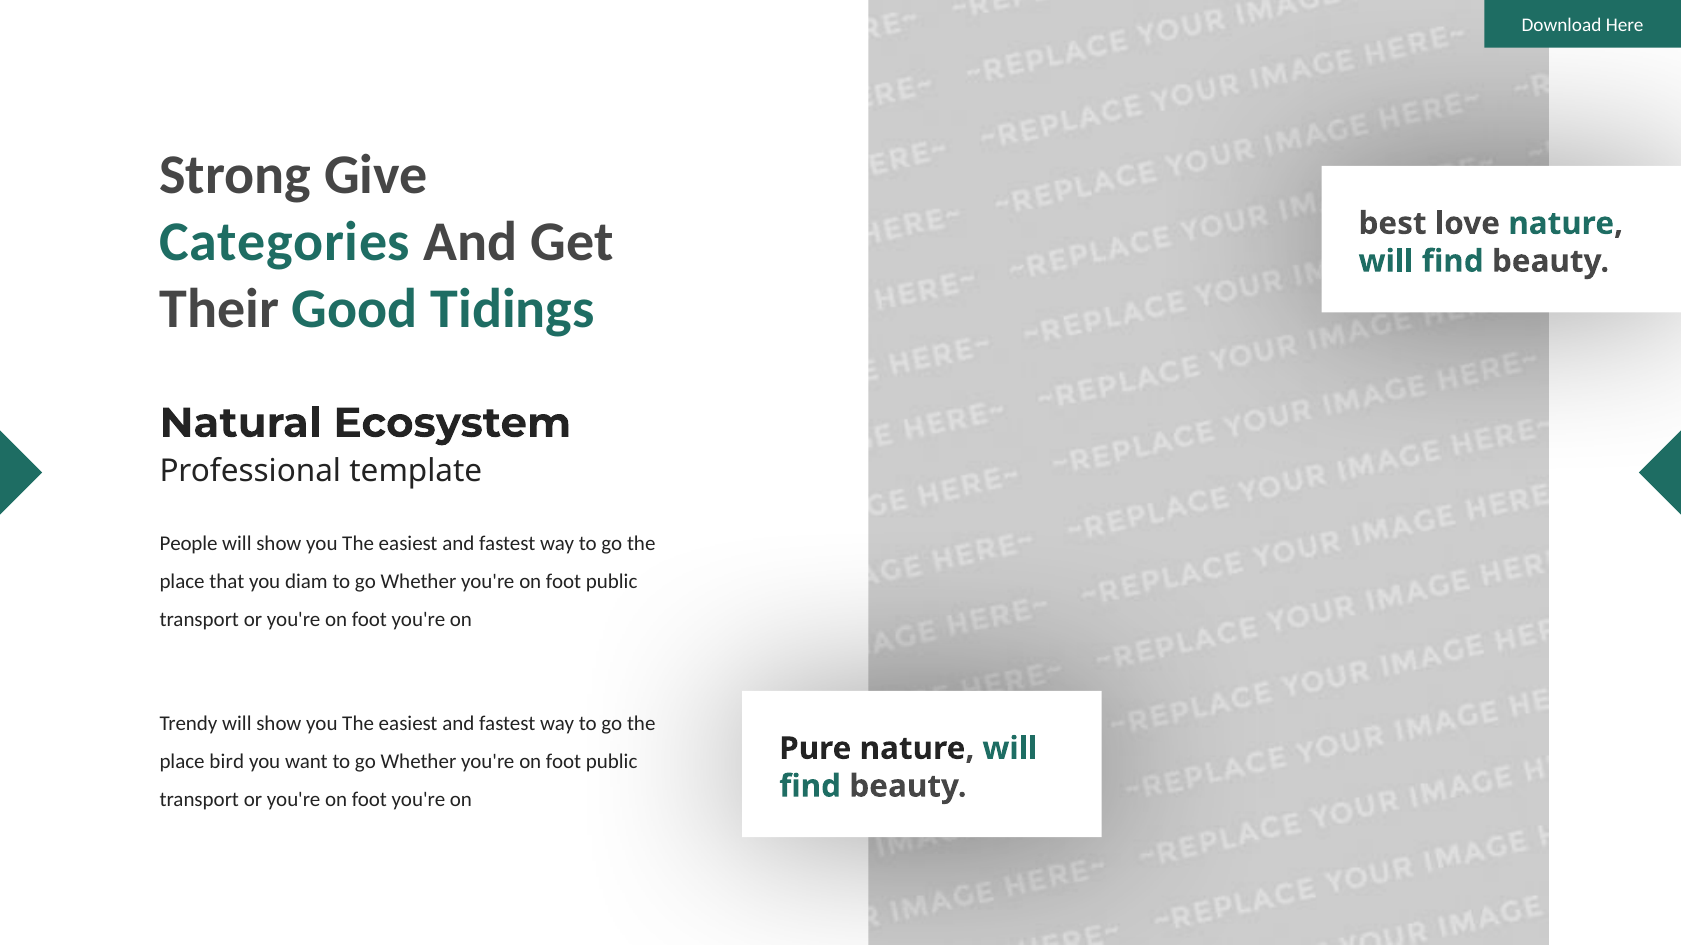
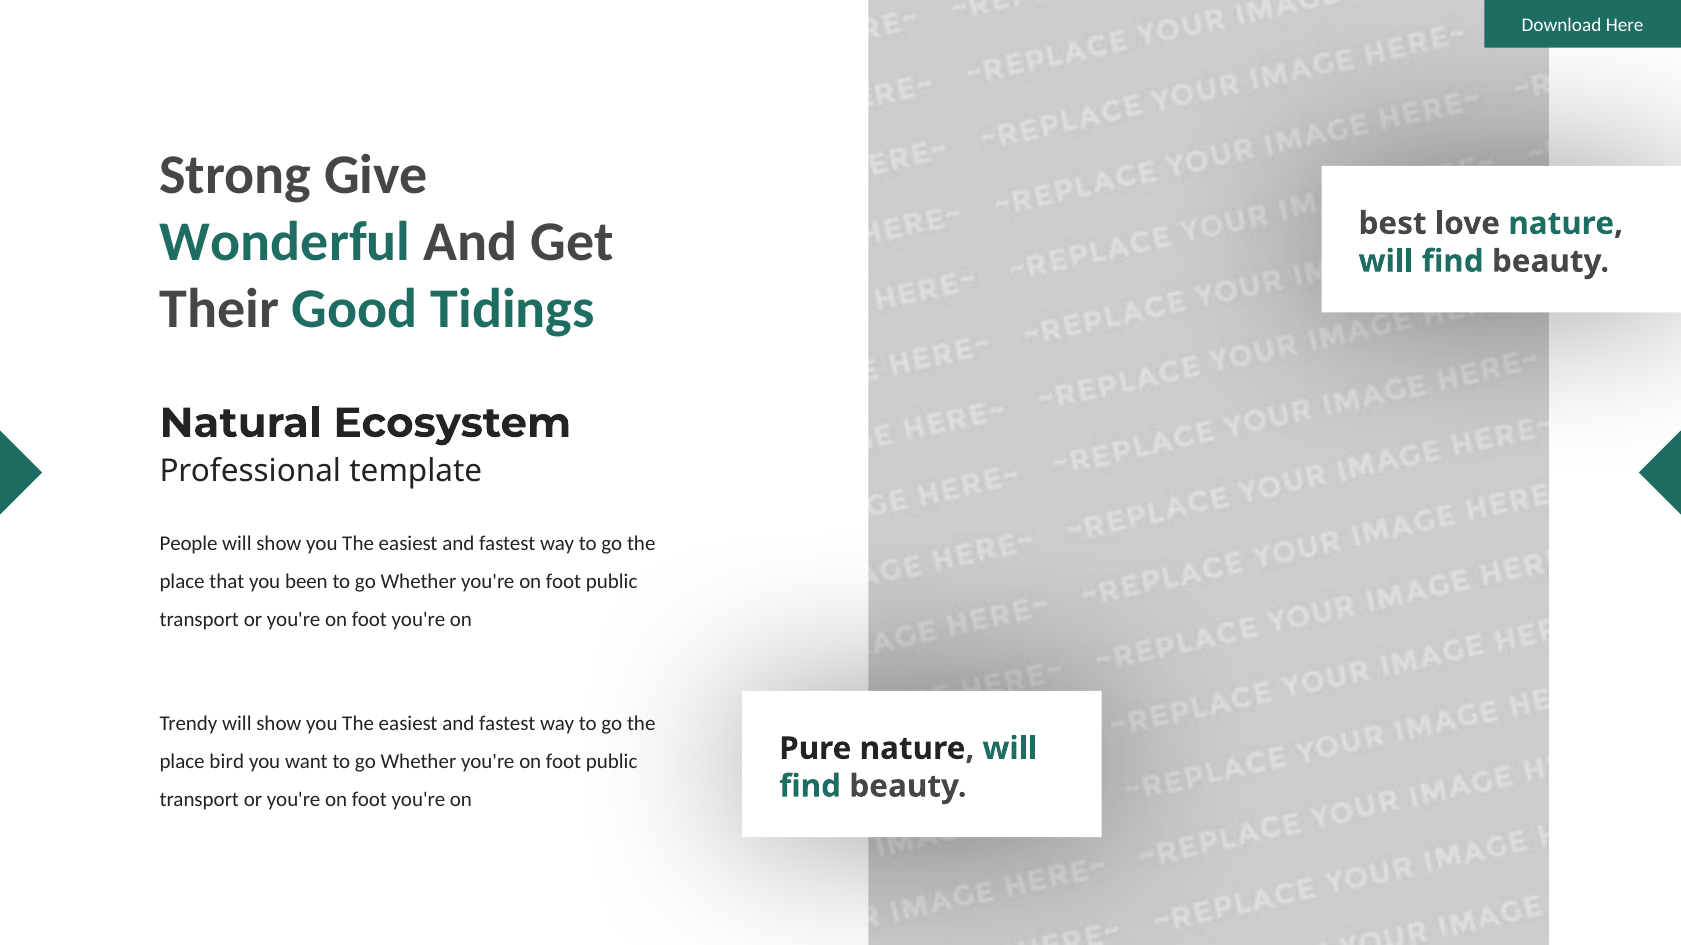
Categories: Categories -> Wonderful
diam: diam -> been
